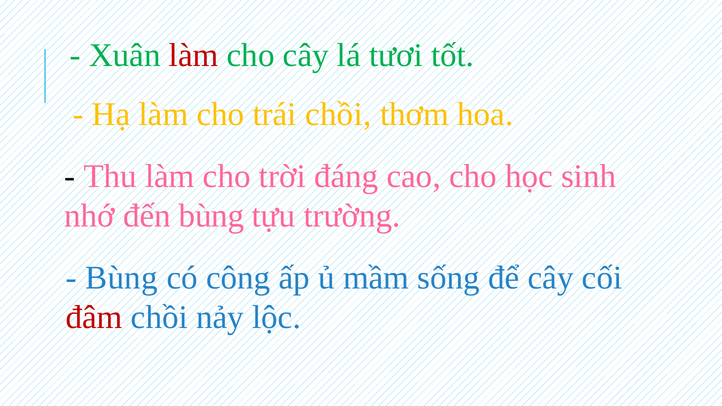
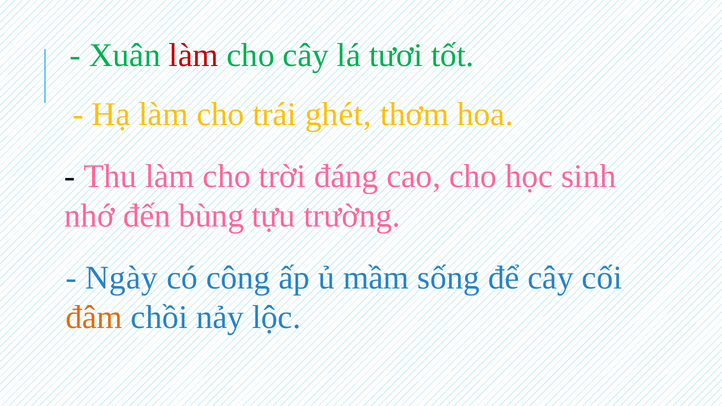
trái chồi: chồi -> ghét
Bùng at (122, 278): Bùng -> Ngày
đâm colour: red -> orange
